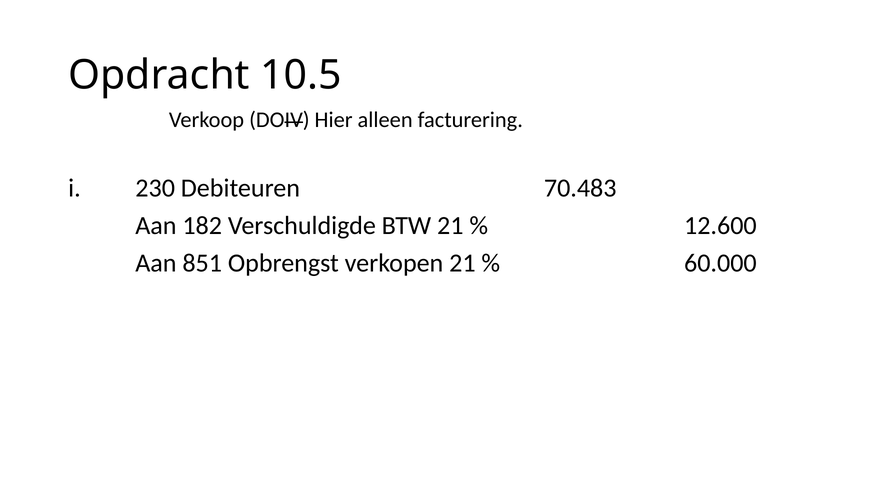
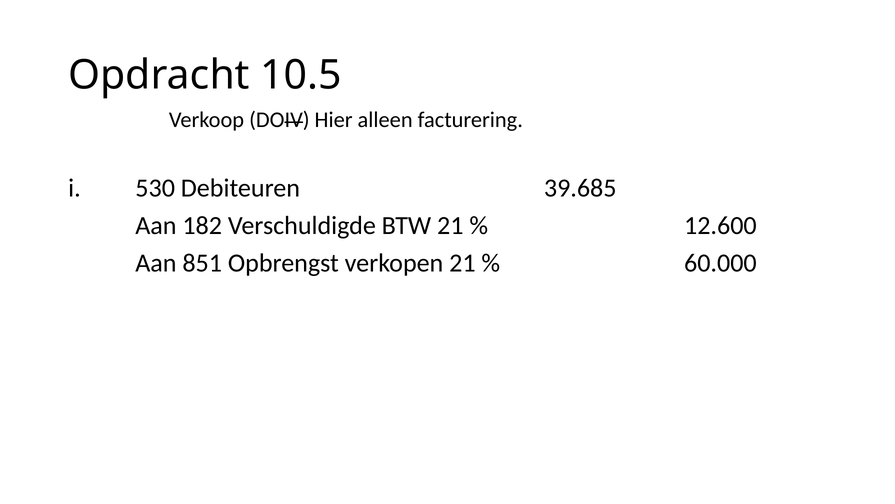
230: 230 -> 530
70.483: 70.483 -> 39.685
